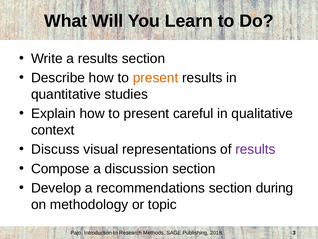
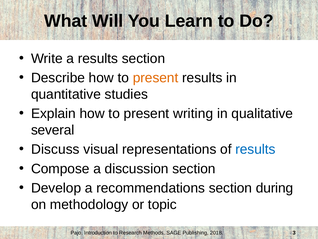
careful: careful -> writing
context: context -> several
results at (255, 149) colour: purple -> blue
